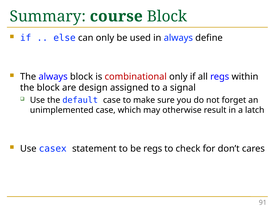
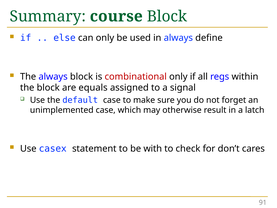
design: design -> equals
be regs: regs -> with
